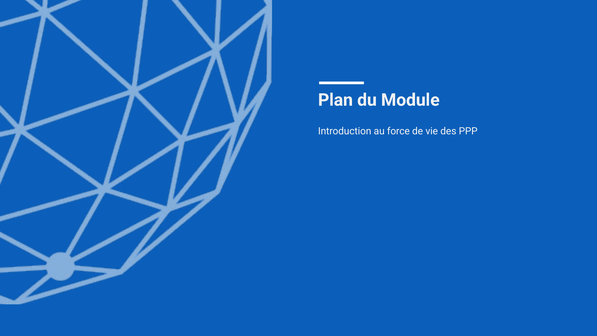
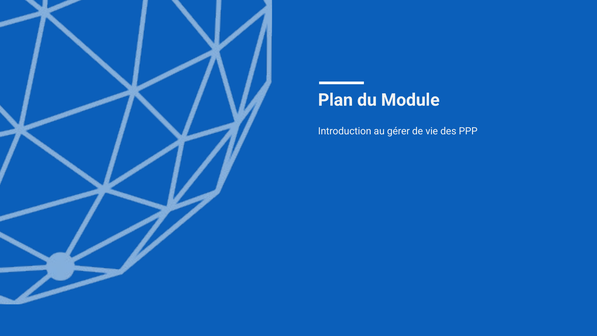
force: force -> gérer
